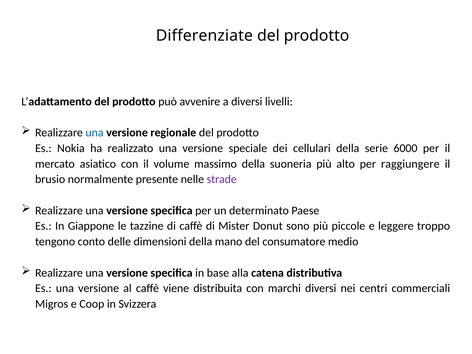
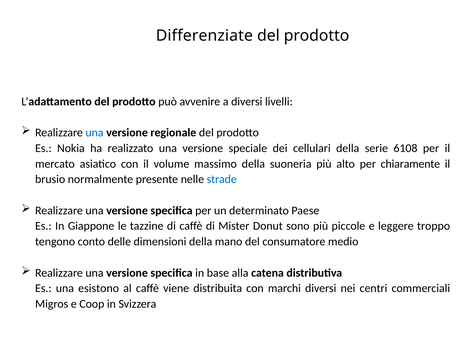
6000: 6000 -> 6108
raggiungere: raggiungere -> chiaramente
strade colour: purple -> blue
Es una versione: versione -> esistono
